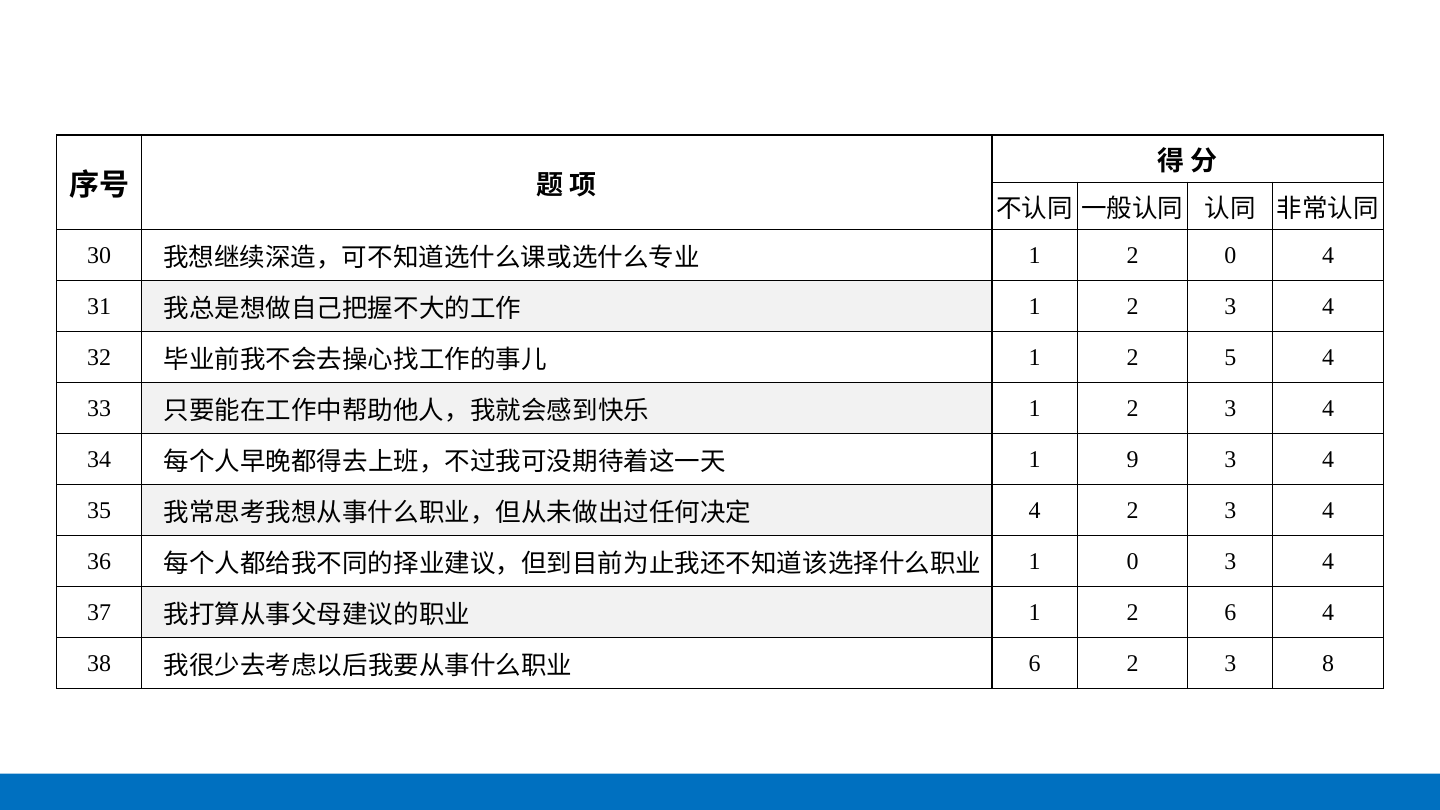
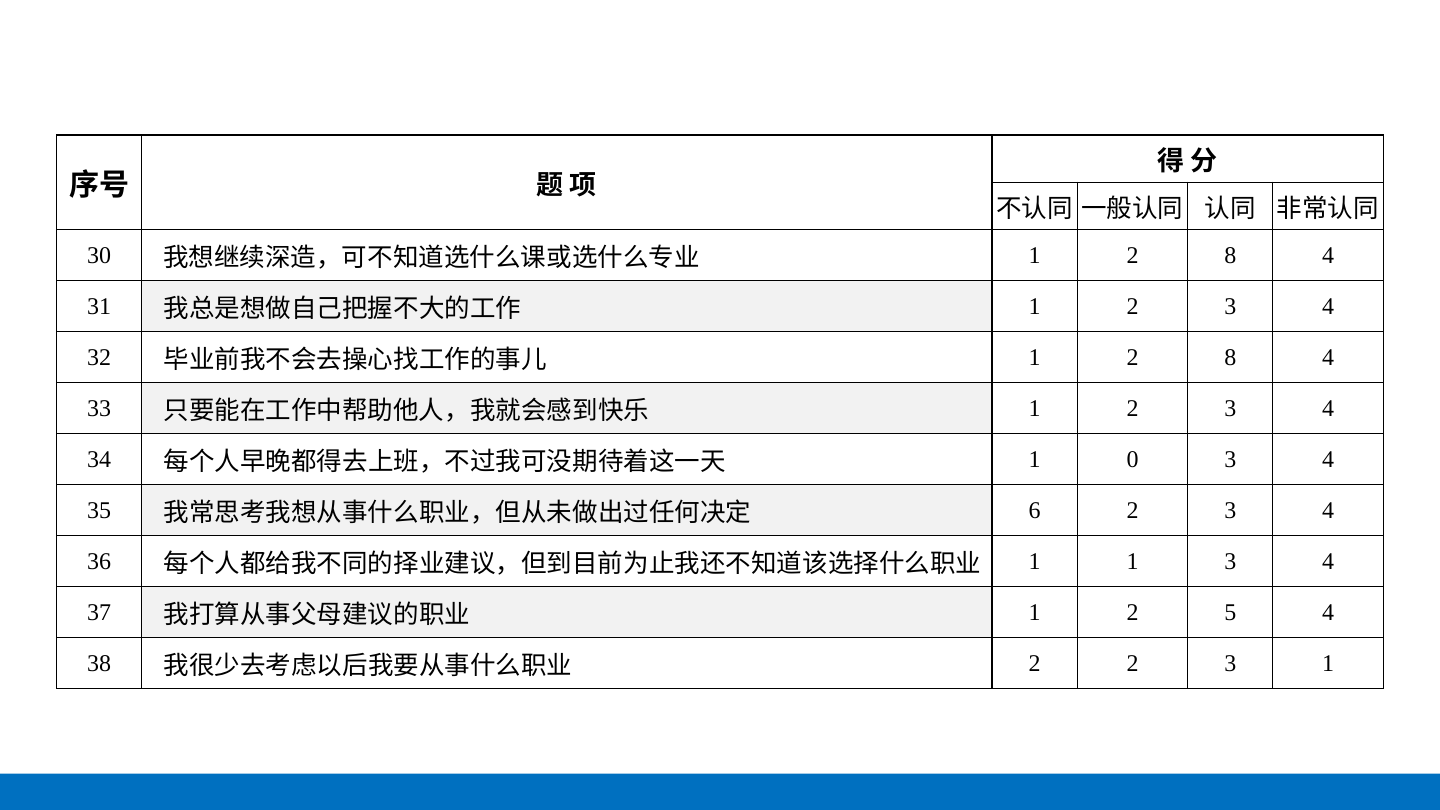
0 at (1230, 255): 0 -> 8
5 at (1230, 358): 5 -> 8
9: 9 -> 0
4 at (1035, 511): 4 -> 6
1 0: 0 -> 1
2 6: 6 -> 5
6 at (1035, 664): 6 -> 2
3 8: 8 -> 1
